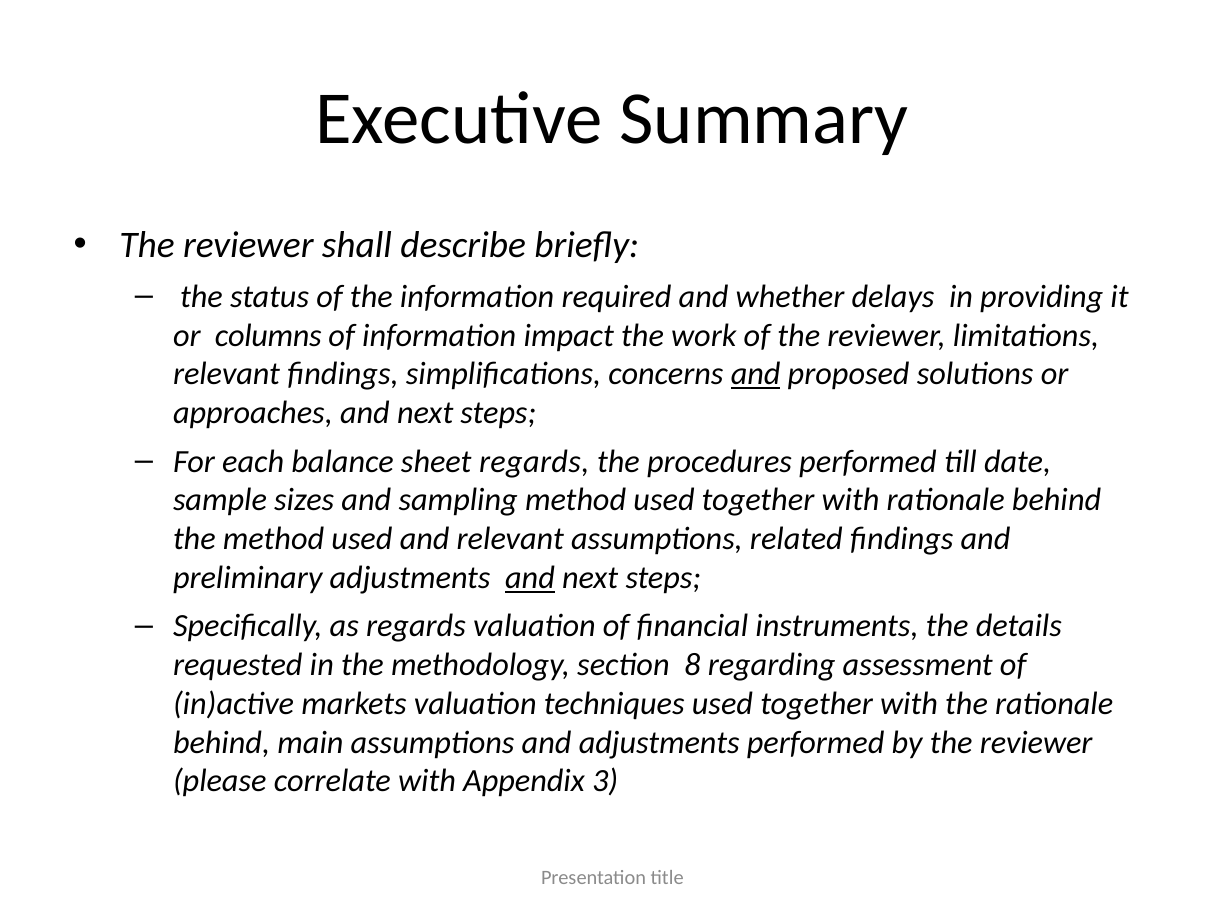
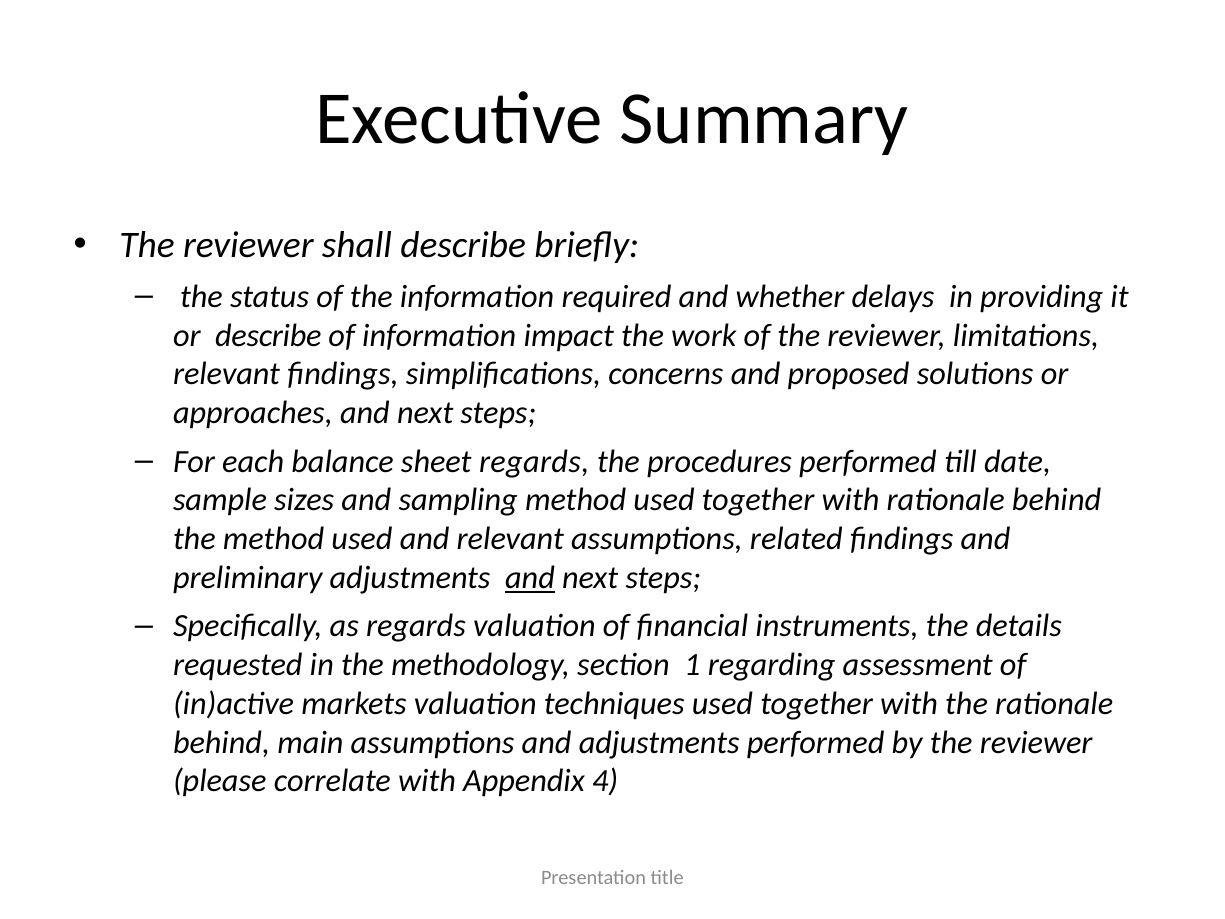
or columns: columns -> describe
and at (756, 374) underline: present -> none
8: 8 -> 1
3: 3 -> 4
